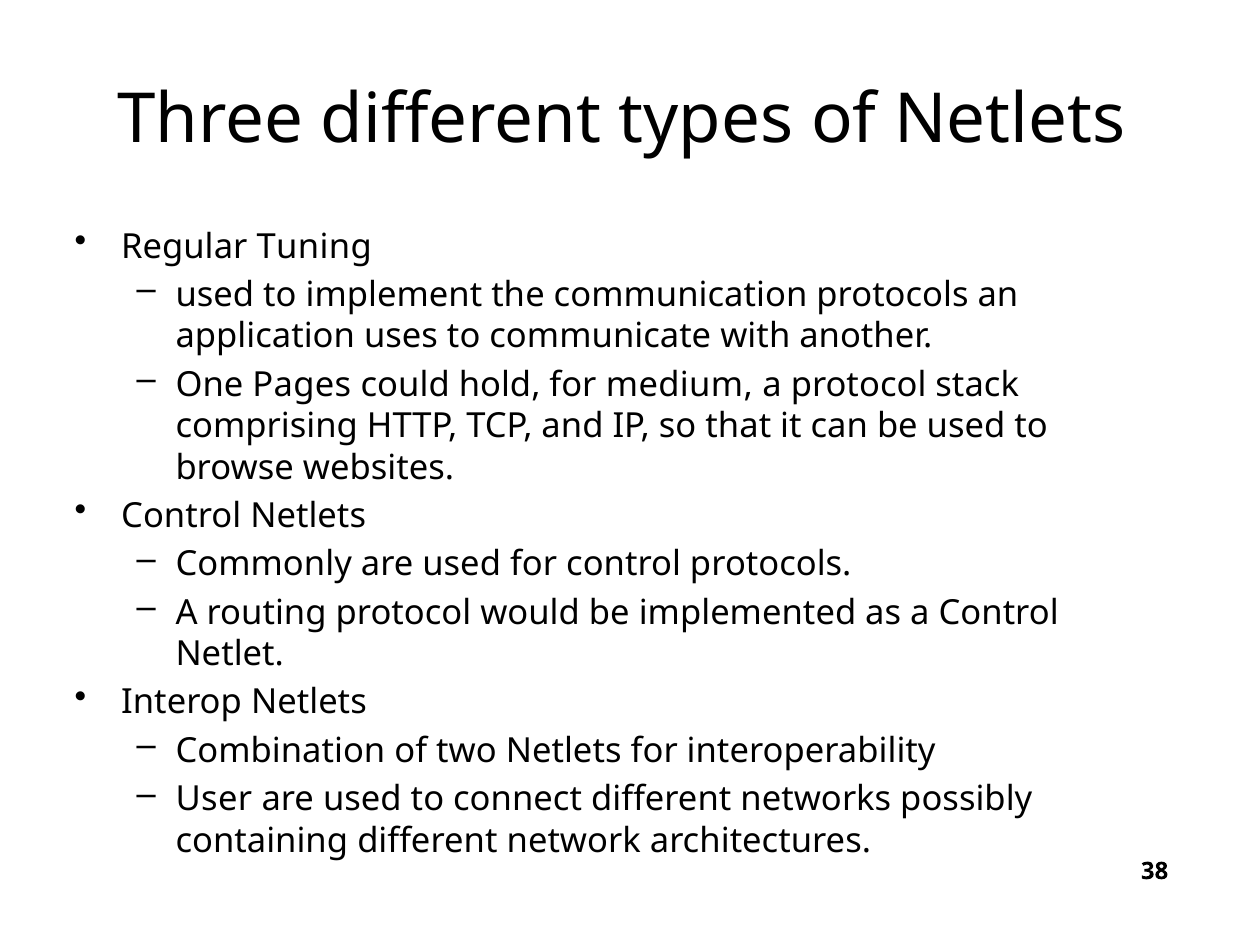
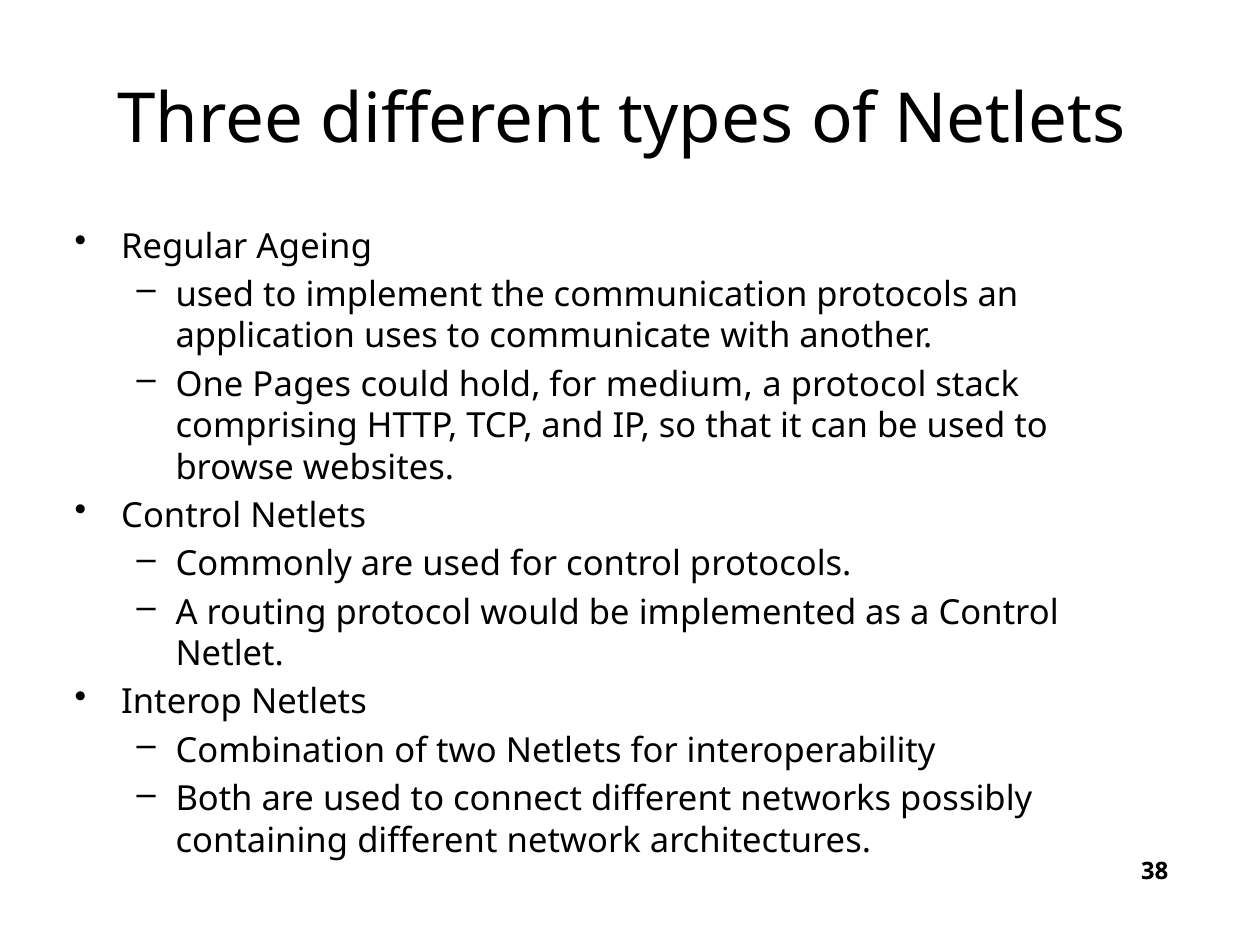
Tuning: Tuning -> Ageing
User: User -> Both
